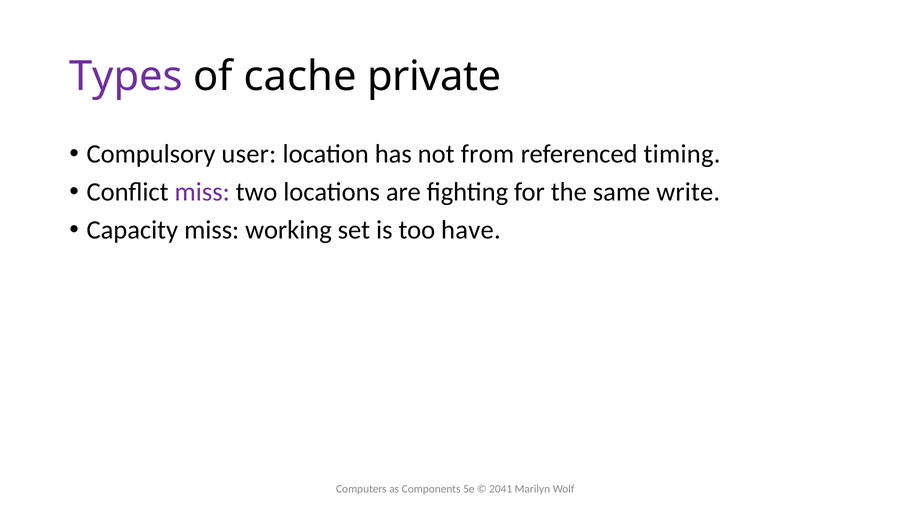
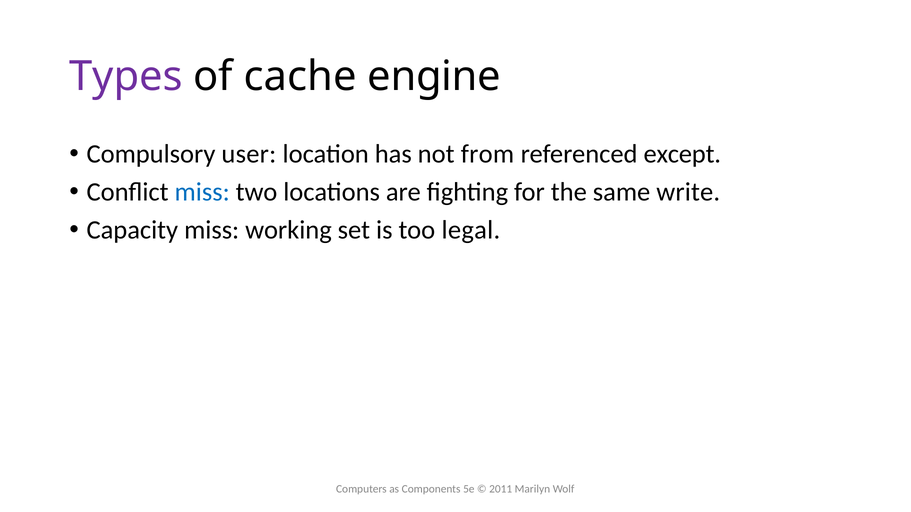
private: private -> engine
timing: timing -> except
miss at (202, 192) colour: purple -> blue
have: have -> legal
2041: 2041 -> 2011
